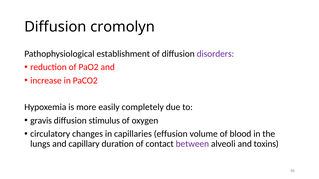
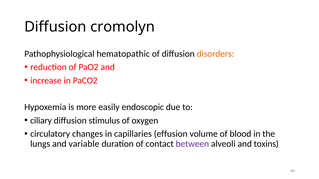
establishment: establishment -> hematopathic
disorders colour: purple -> orange
completely: completely -> endoscopic
gravis: gravis -> ciliary
capillary: capillary -> variable
